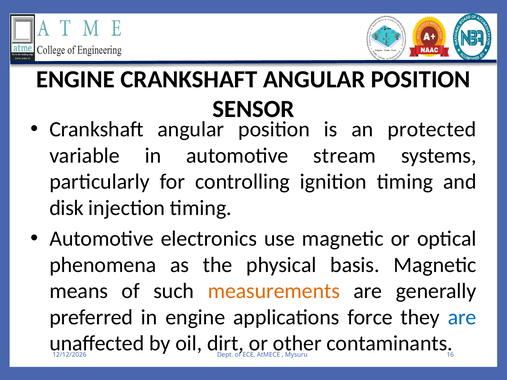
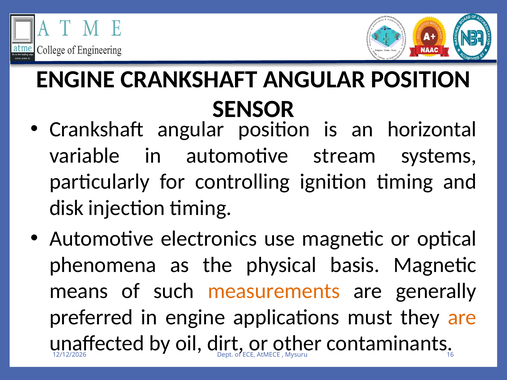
protected: protected -> horizontal
force: force -> must
are at (462, 317) colour: blue -> orange
